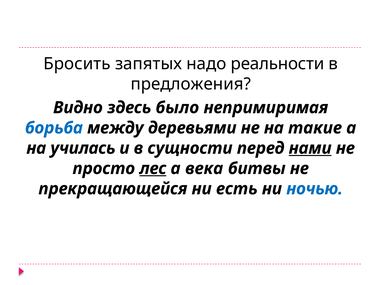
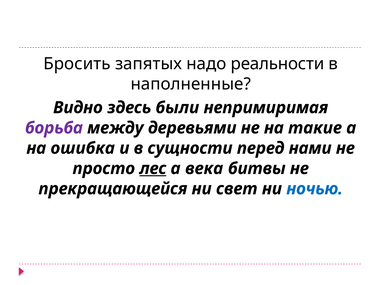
предложения: предложения -> наполненные
было: было -> были
борьба colour: blue -> purple
училась: училась -> ошибка
нами underline: present -> none
есть: есть -> свет
